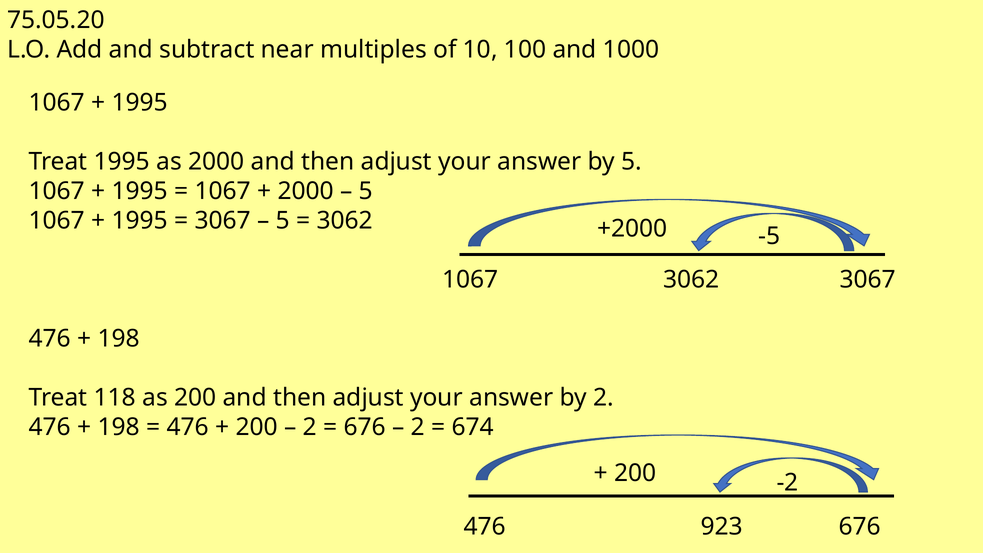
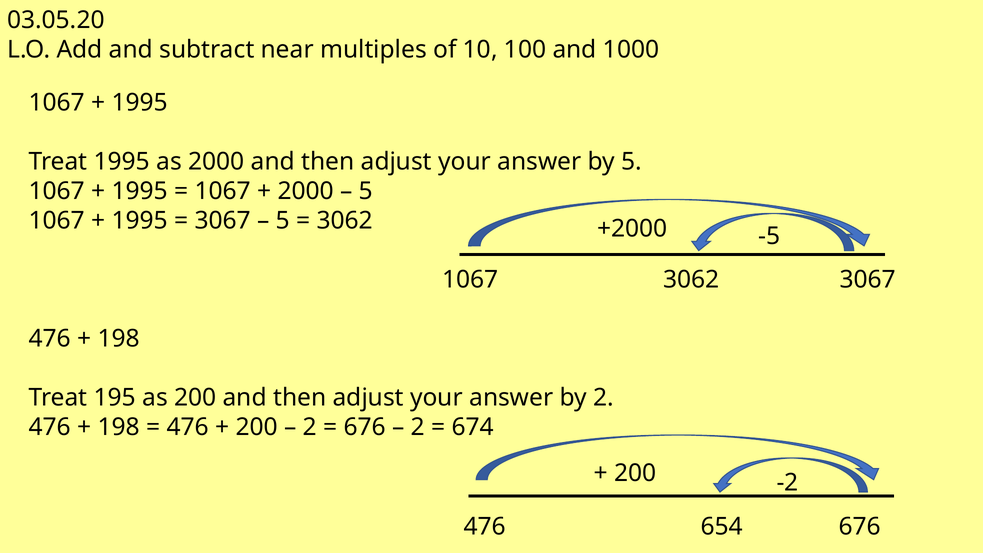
75.05.20: 75.05.20 -> 03.05.20
118: 118 -> 195
923: 923 -> 654
